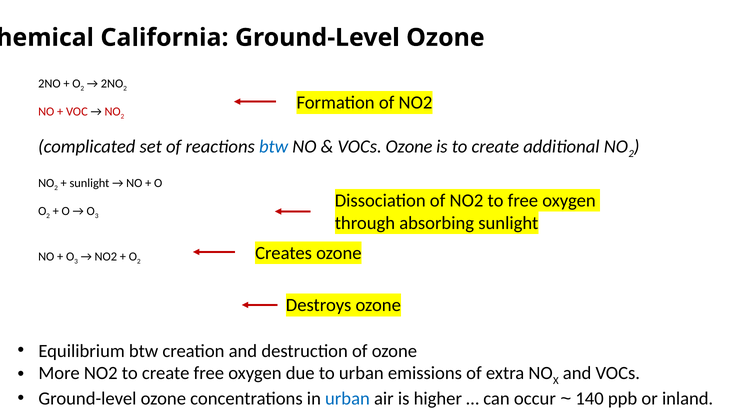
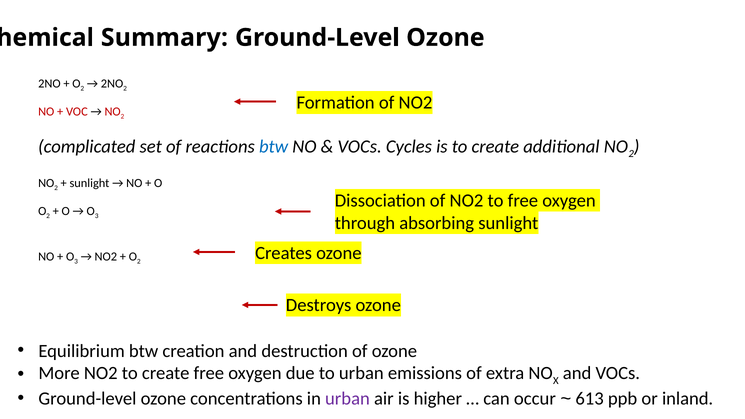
California: California -> Summary
VOCs Ozone: Ozone -> Cycles
urban at (347, 399) colour: blue -> purple
140: 140 -> 613
